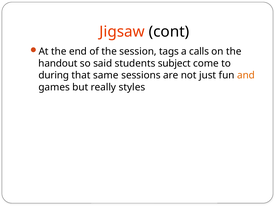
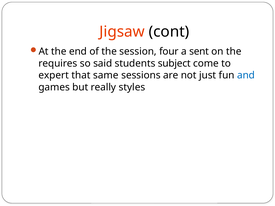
tags: tags -> four
calls: calls -> sent
handout: handout -> requires
during: during -> expert
and colour: orange -> blue
